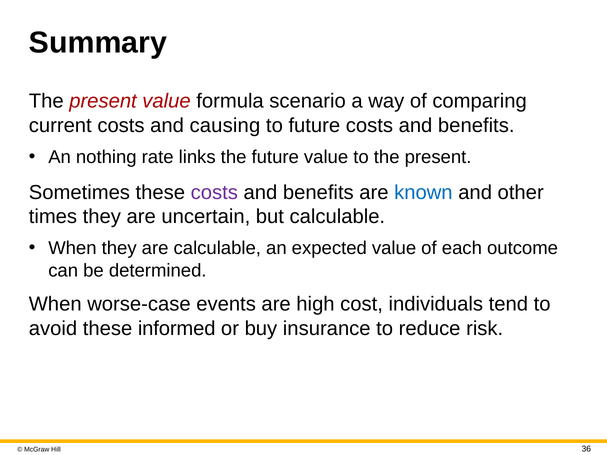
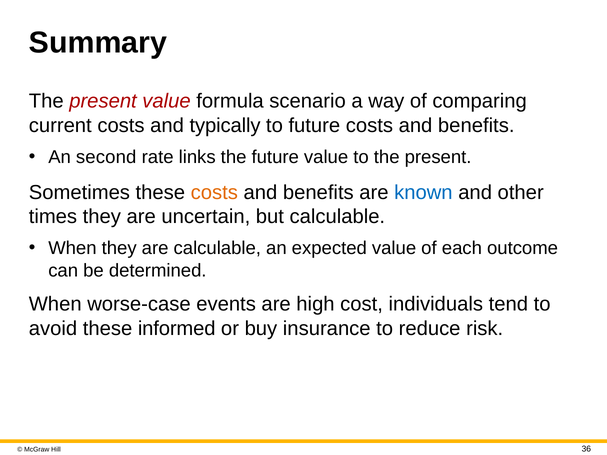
causing: causing -> typically
nothing: nothing -> second
costs at (214, 192) colour: purple -> orange
